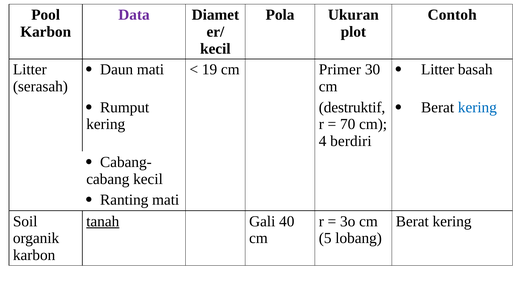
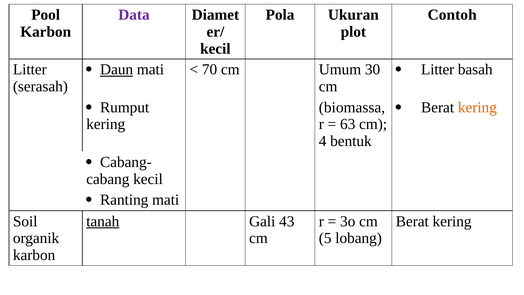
Daun underline: none -> present
19: 19 -> 70
Primer: Primer -> Umum
destruktif: destruktif -> biomassa
kering at (477, 107) colour: blue -> orange
70: 70 -> 63
berdiri: berdiri -> bentuk
40: 40 -> 43
